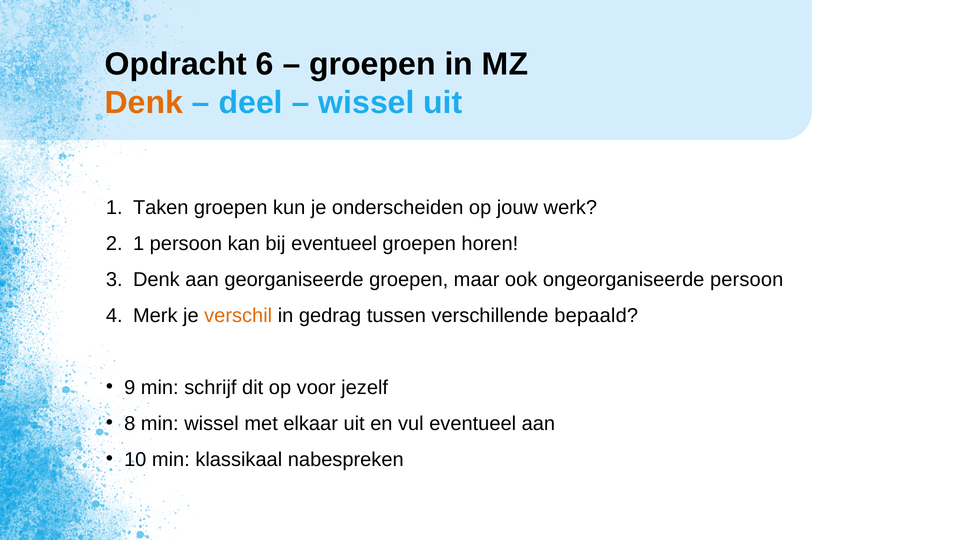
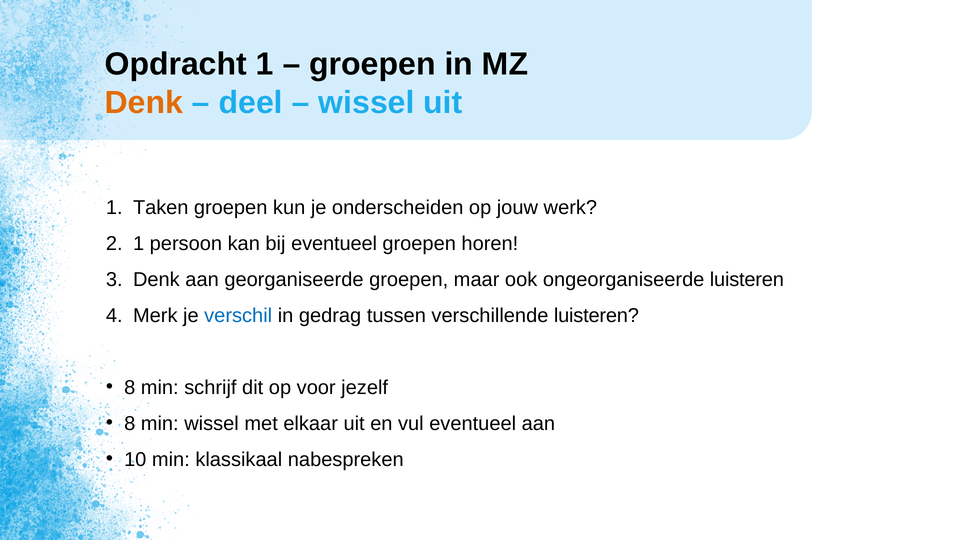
Opdracht 6: 6 -> 1
ongeorganiseerde persoon: persoon -> luisteren
verschil colour: orange -> blue
verschillende bepaald: bepaald -> luisteren
9 at (130, 388): 9 -> 8
